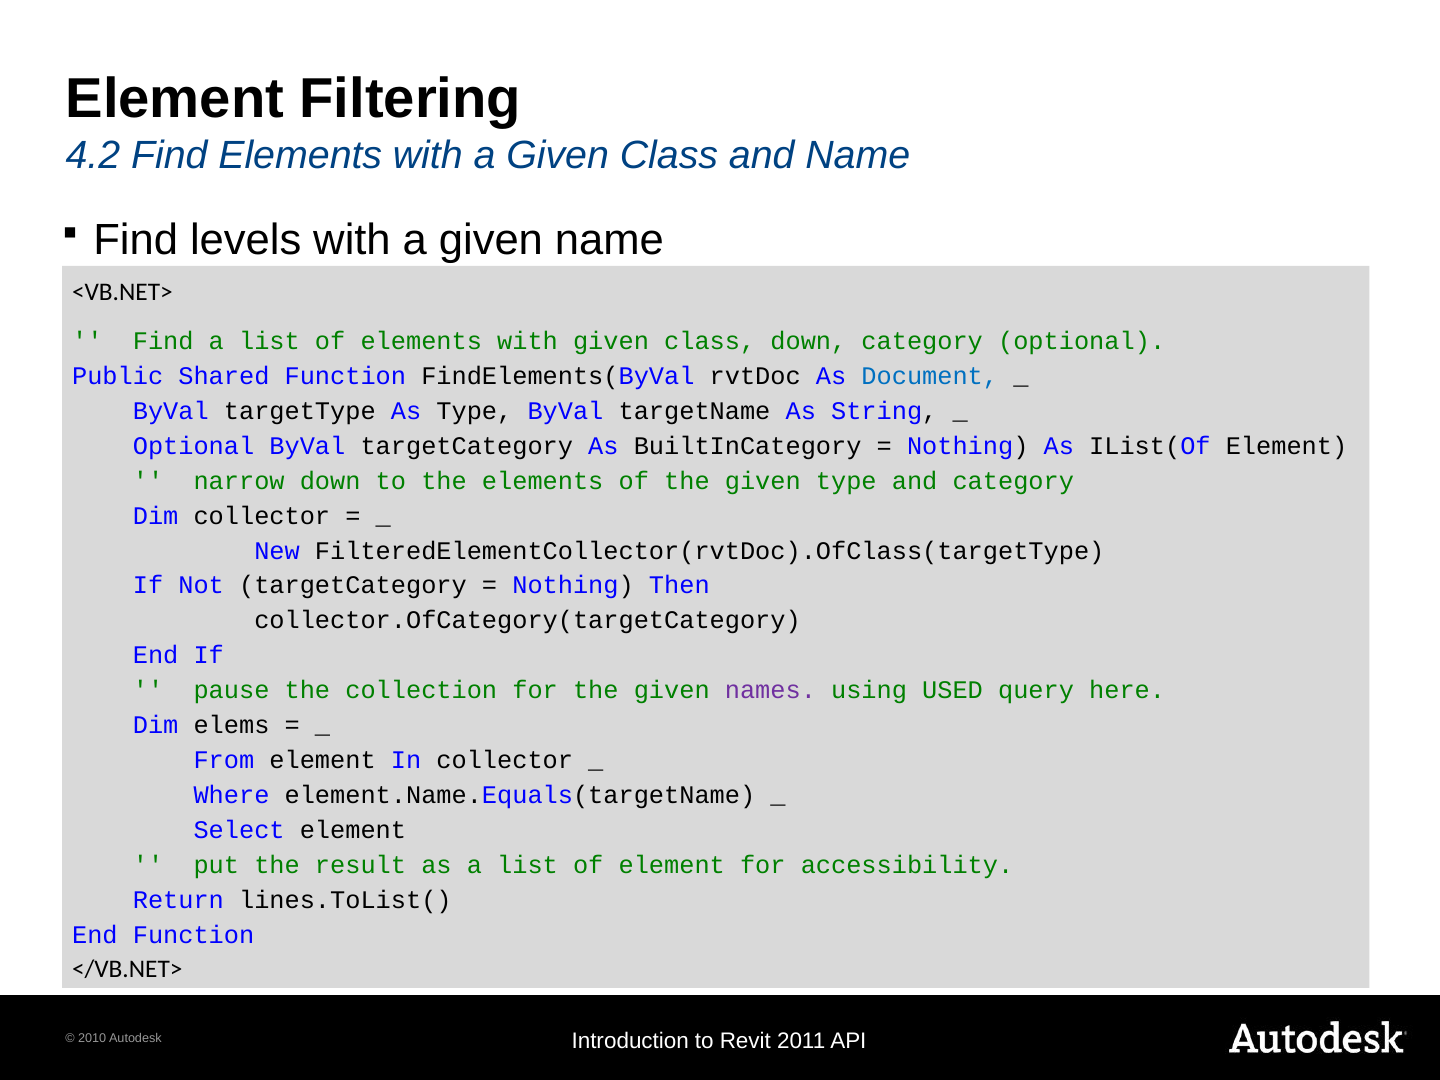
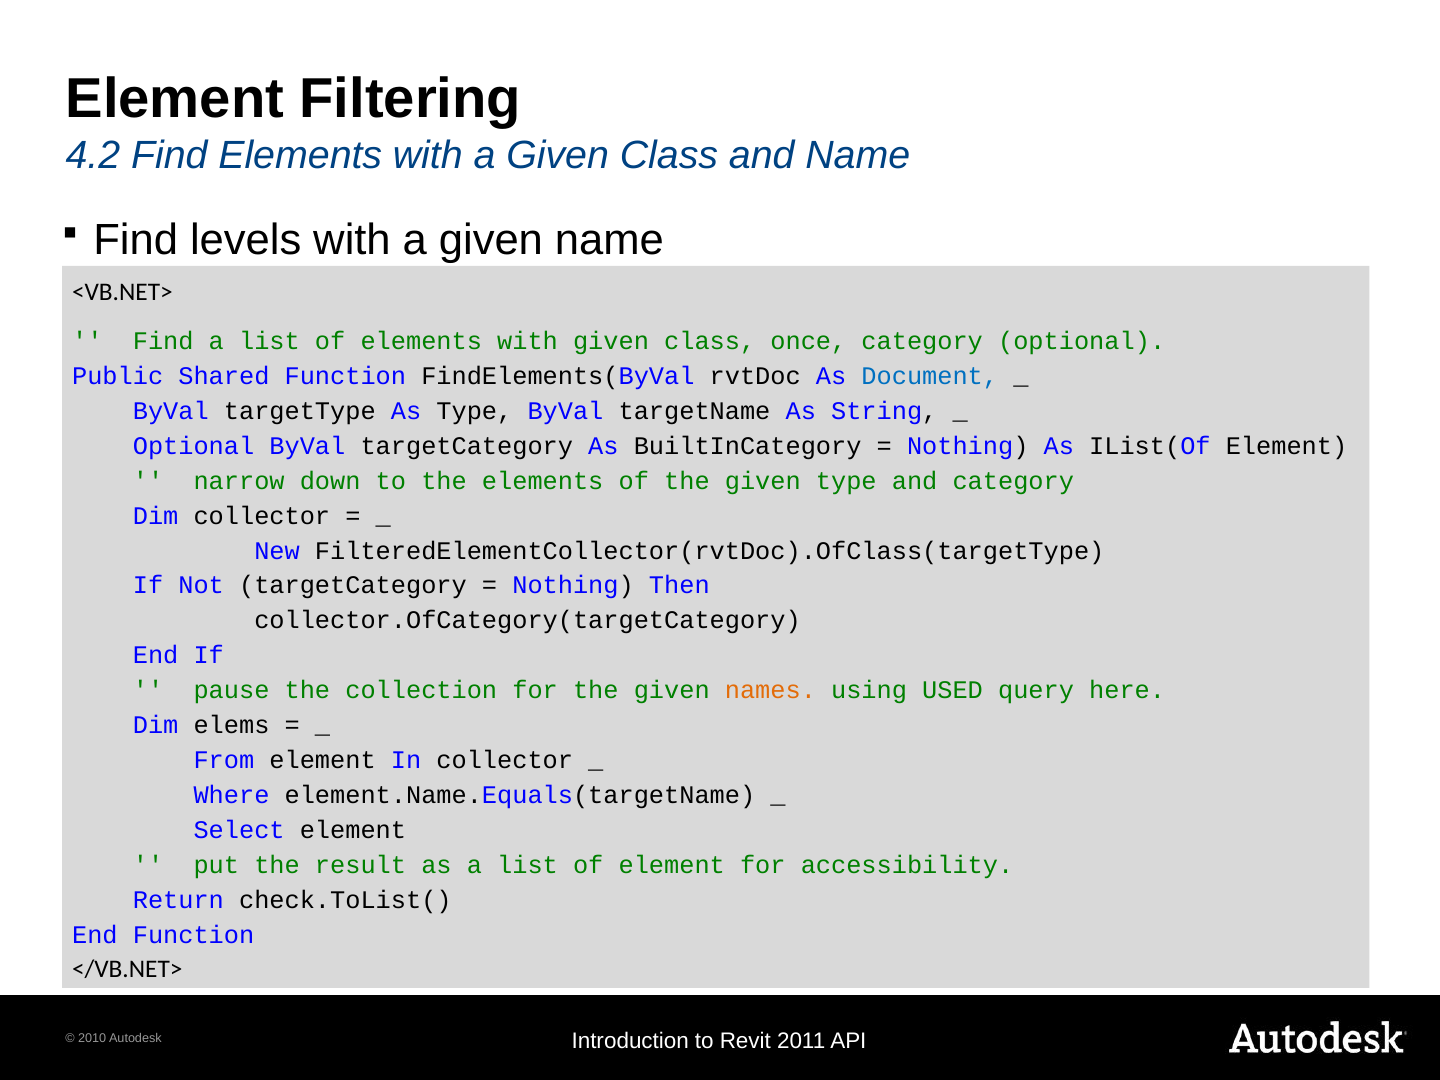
class down: down -> once
names colour: purple -> orange
lines.ToList(: lines.ToList( -> check.ToList(
